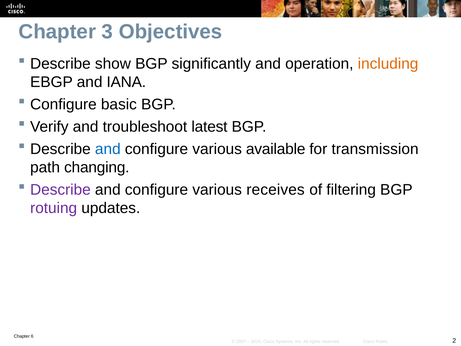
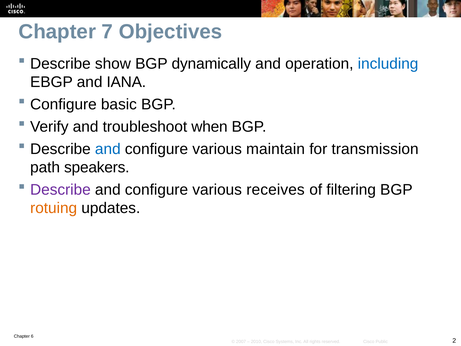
3: 3 -> 7
significantly: significantly -> dynamically
including colour: orange -> blue
latest: latest -> when
available: available -> maintain
changing: changing -> speakers
rotuing colour: purple -> orange
